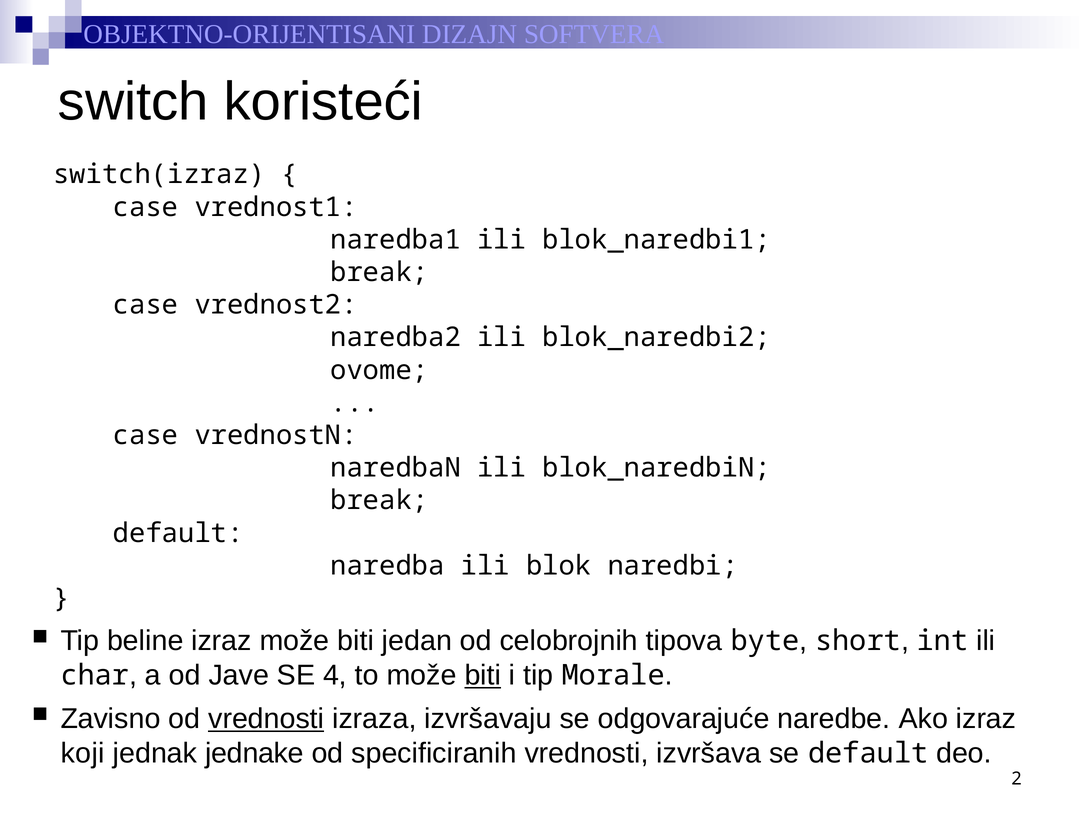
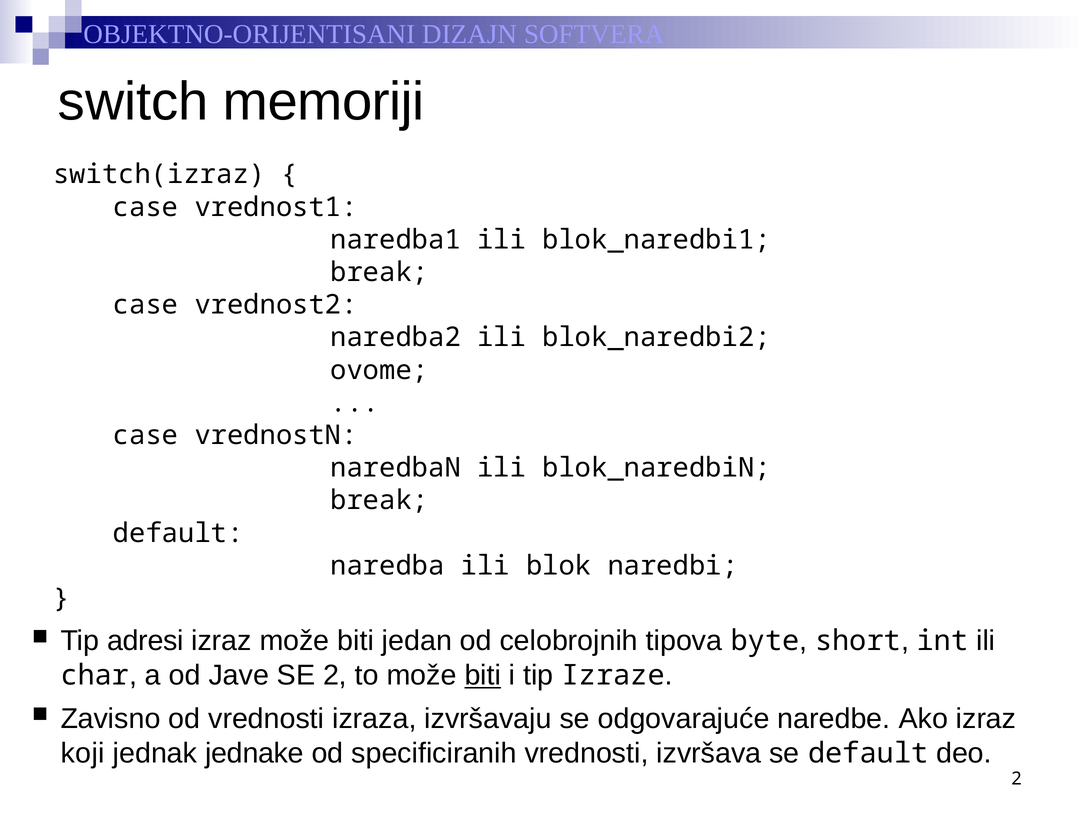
koristeći: koristeći -> memoriji
beline: beline -> adresi
SE 4: 4 -> 2
Morale: Morale -> Izraze
vrednosti at (266, 719) underline: present -> none
